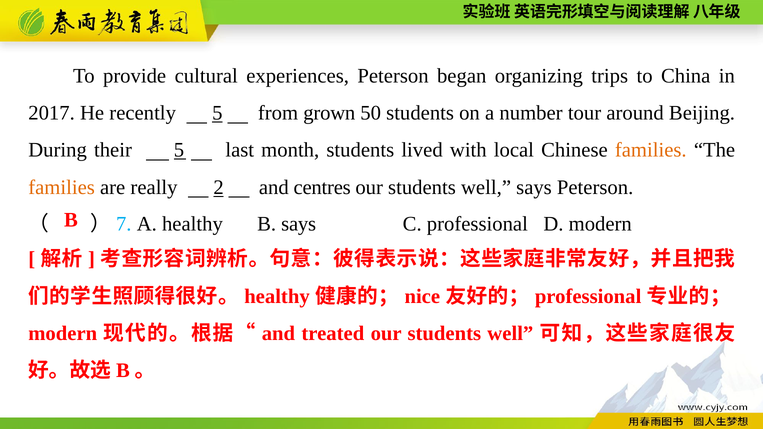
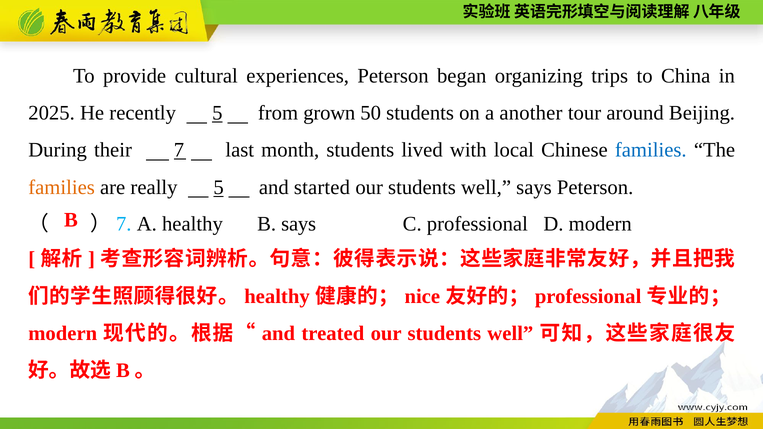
2017: 2017 -> 2025
number: number -> another
their 5: 5 -> 7
families at (651, 150) colour: orange -> blue
really 2: 2 -> 5
centres: centres -> started
